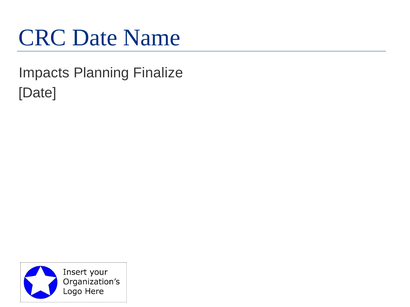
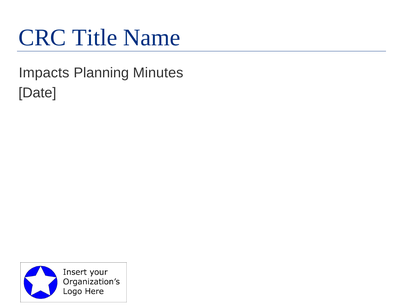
CRC Date: Date -> Title
Finalize: Finalize -> Minutes
